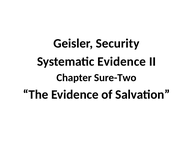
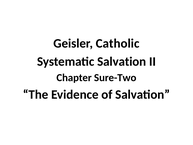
Security: Security -> Catholic
Systematic Evidence: Evidence -> Salvation
